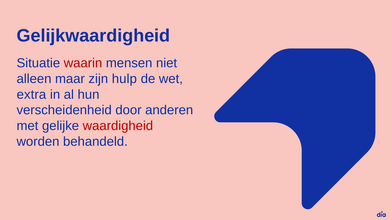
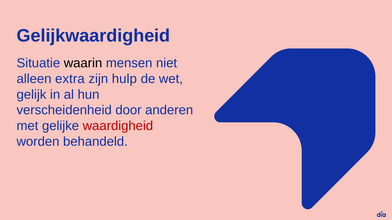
waarin colour: red -> black
maar: maar -> extra
extra: extra -> gelijk
